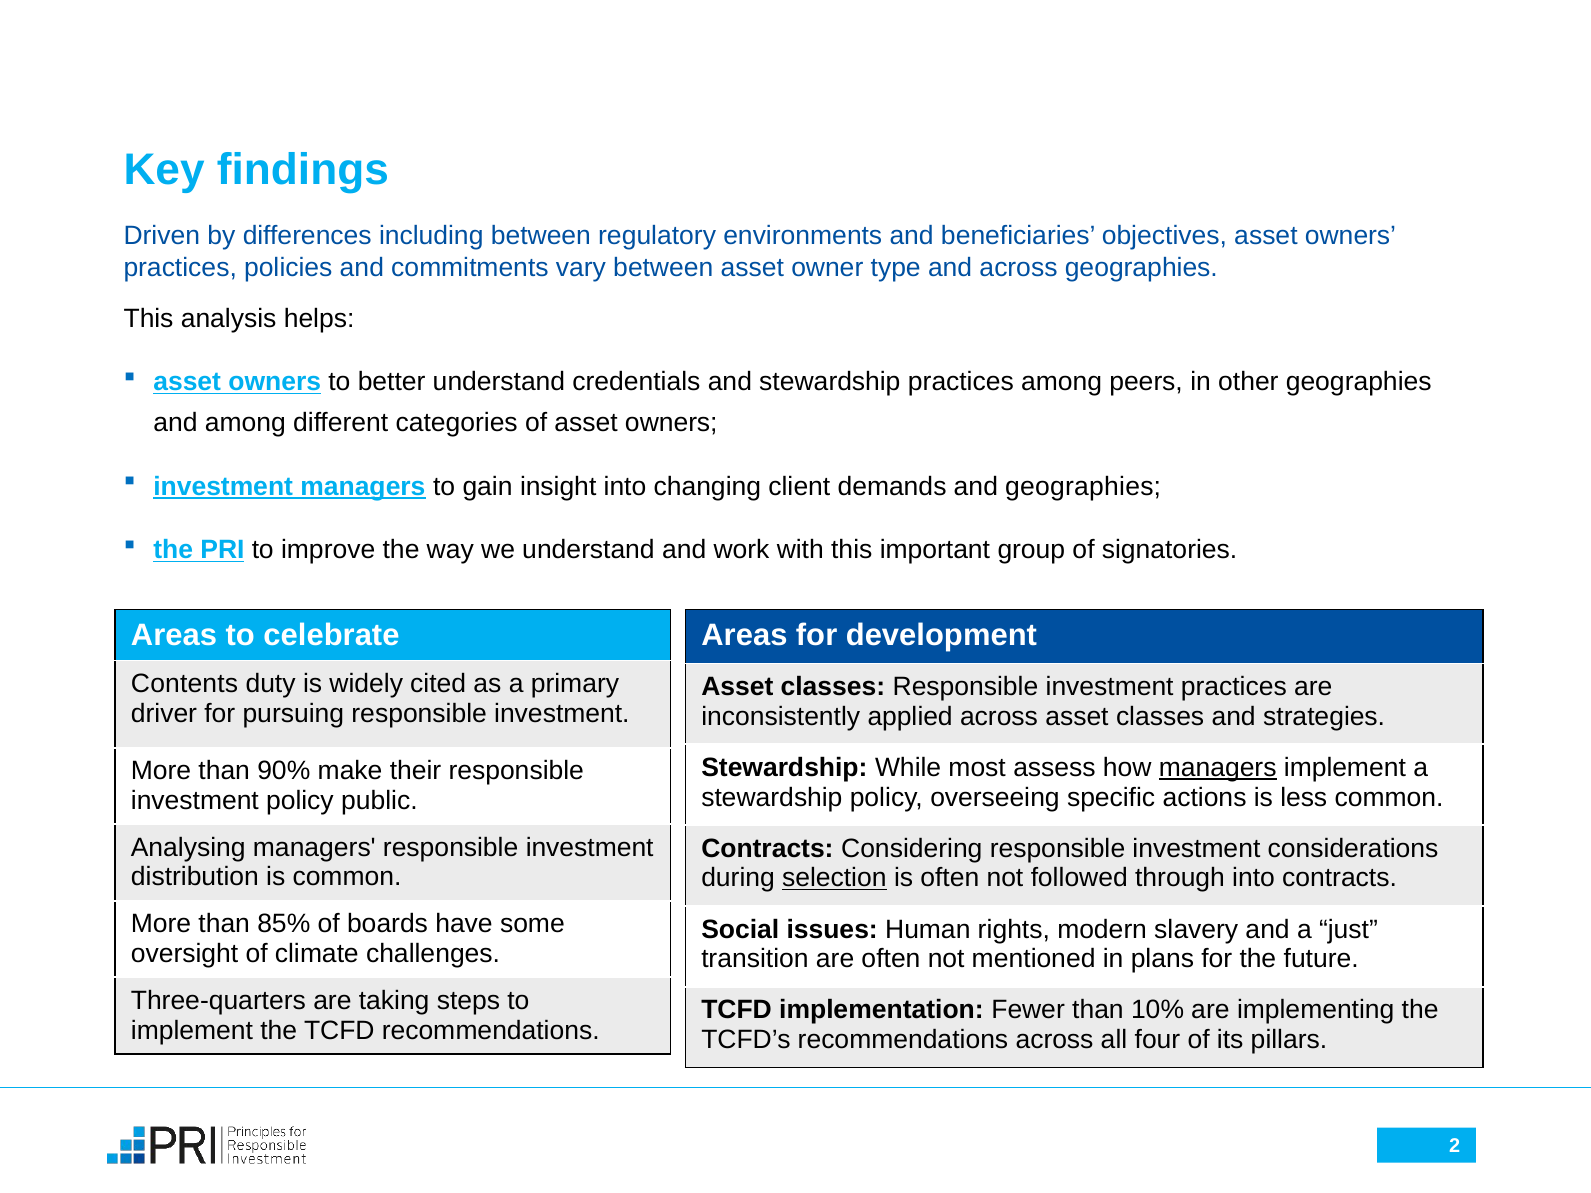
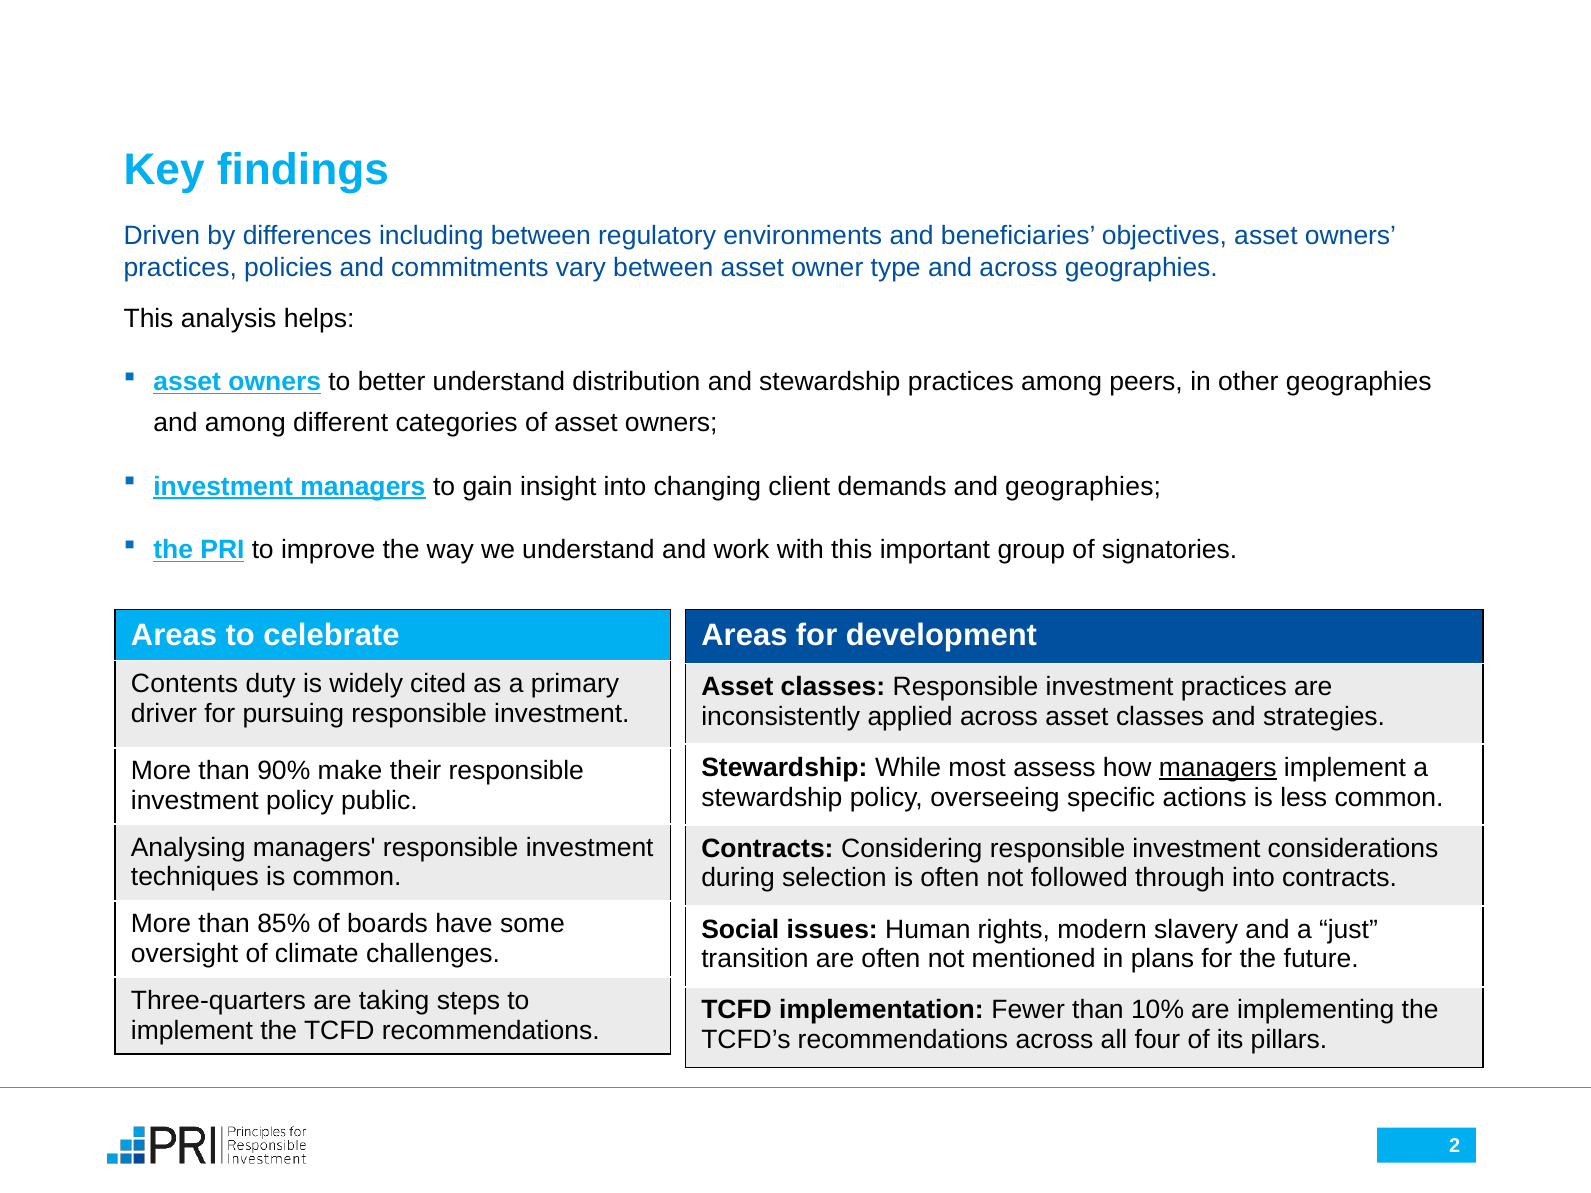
credentials: credentials -> distribution
distribution: distribution -> techniques
selection underline: present -> none
